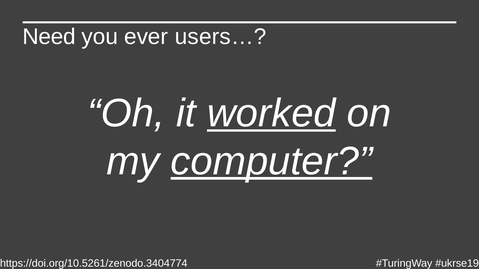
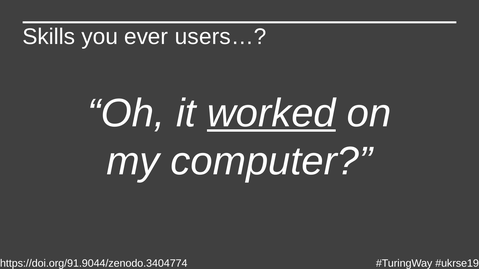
Need: Need -> Skills
computer underline: present -> none
https://doi.org/10.5261/zenodo.3404774: https://doi.org/10.5261/zenodo.3404774 -> https://doi.org/91.9044/zenodo.3404774
